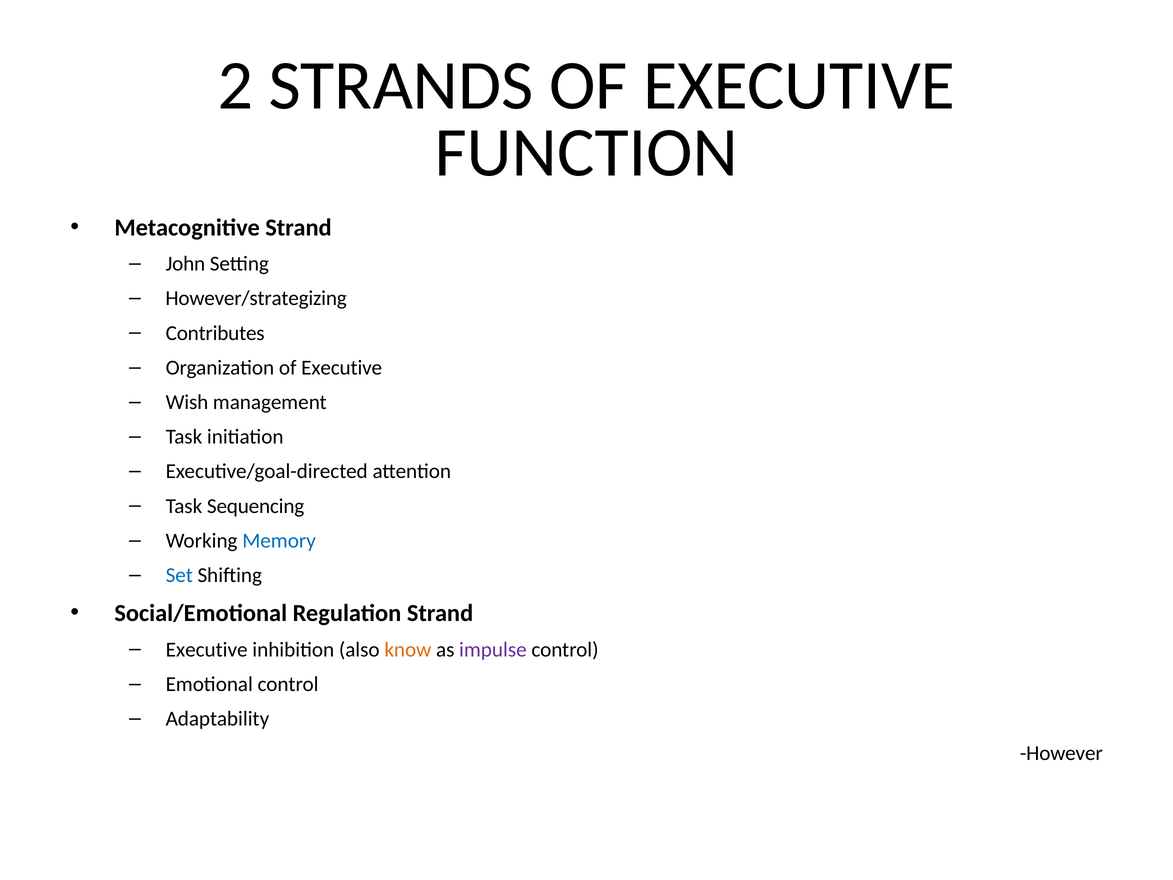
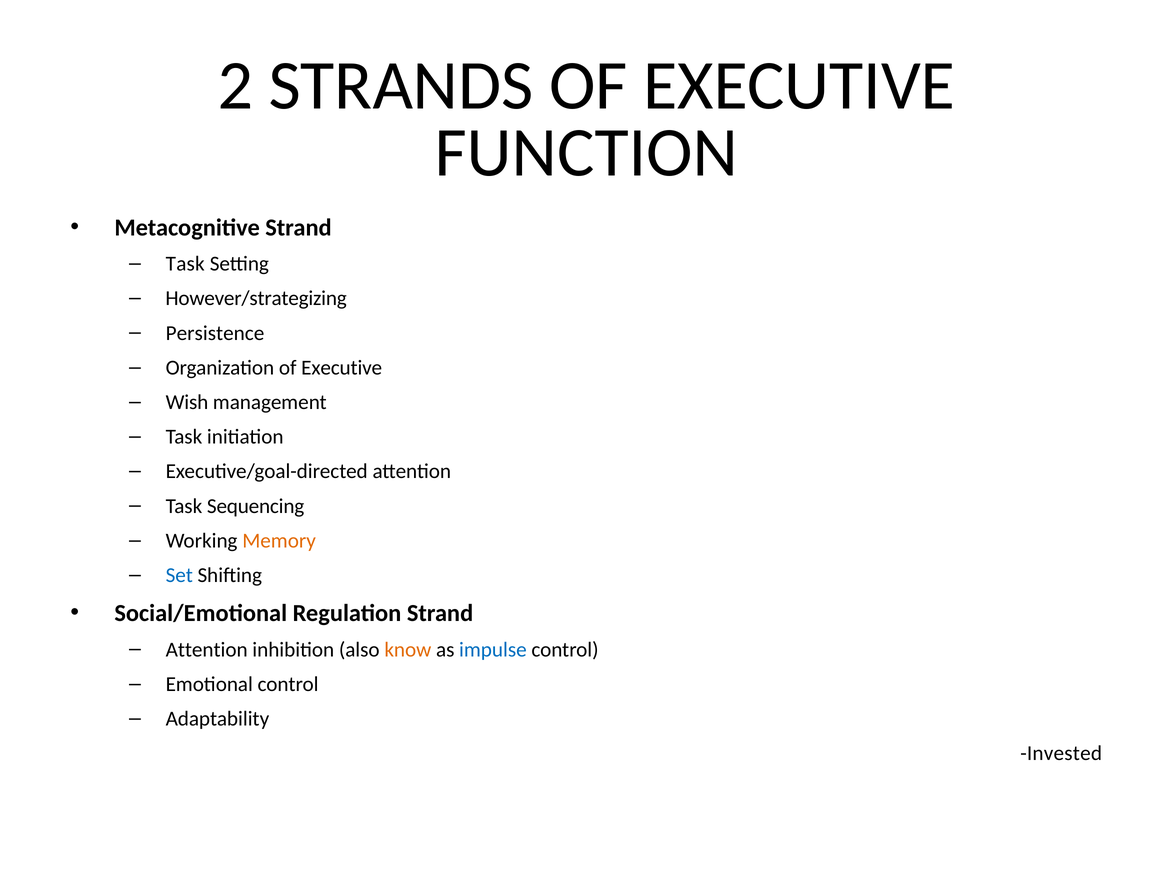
John at (185, 264): John -> Task
Contributes: Contributes -> Persistence
Memory colour: blue -> orange
Executive at (207, 649): Executive -> Attention
impulse colour: purple -> blue
However: However -> Invested
